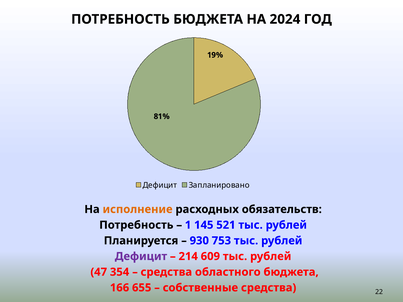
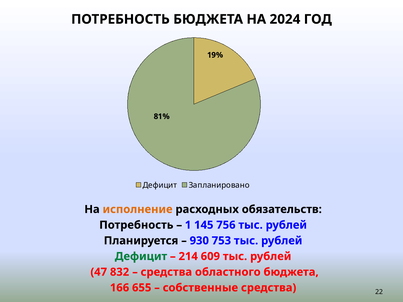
521: 521 -> 756
Дефицит at (141, 257) colour: purple -> green
354: 354 -> 832
